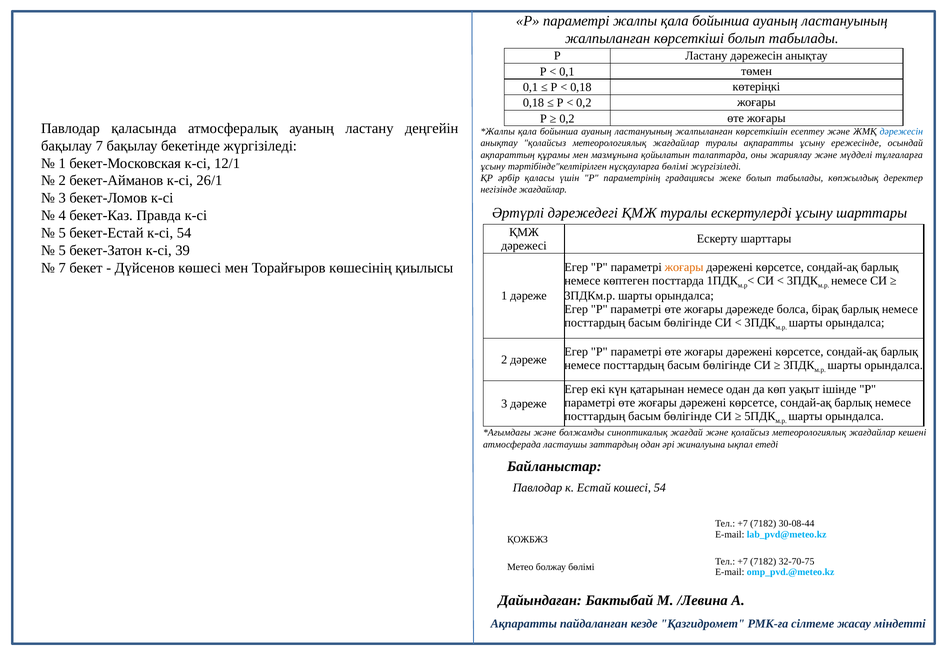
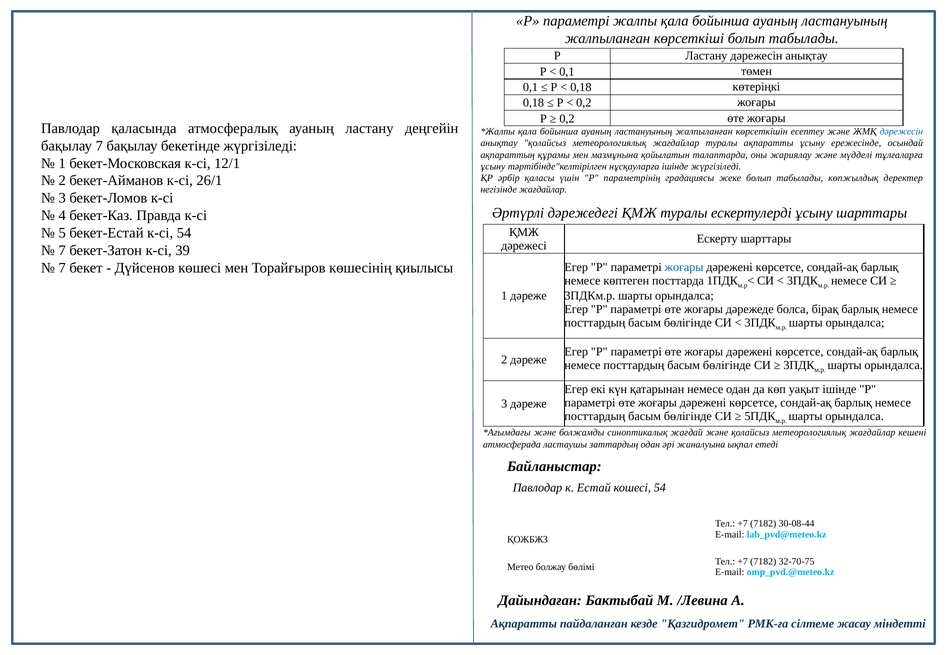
нұсқауларға бөлімі: бөлімі -> ішінде
5 at (62, 251): 5 -> 7
жоғары at (684, 267) colour: orange -> blue
